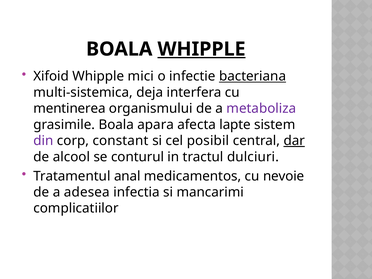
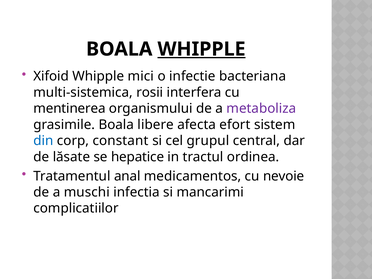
bacteriana underline: present -> none
deja: deja -> rosii
apara: apara -> libere
lapte: lapte -> efort
din colour: purple -> blue
posibil: posibil -> grupul
dar underline: present -> none
alcool: alcool -> lăsate
conturul: conturul -> hepatice
dulciuri: dulciuri -> ordinea
adesea: adesea -> muschi
